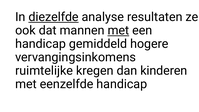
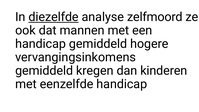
resultaten: resultaten -> zelfmoord
met at (118, 30) underline: present -> none
ruimtelijke at (44, 71): ruimtelijke -> gemiddeld
